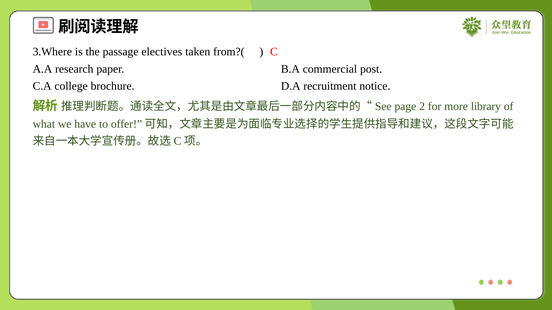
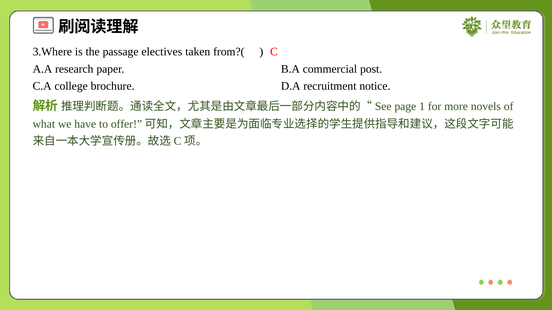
2: 2 -> 1
library: library -> novels
